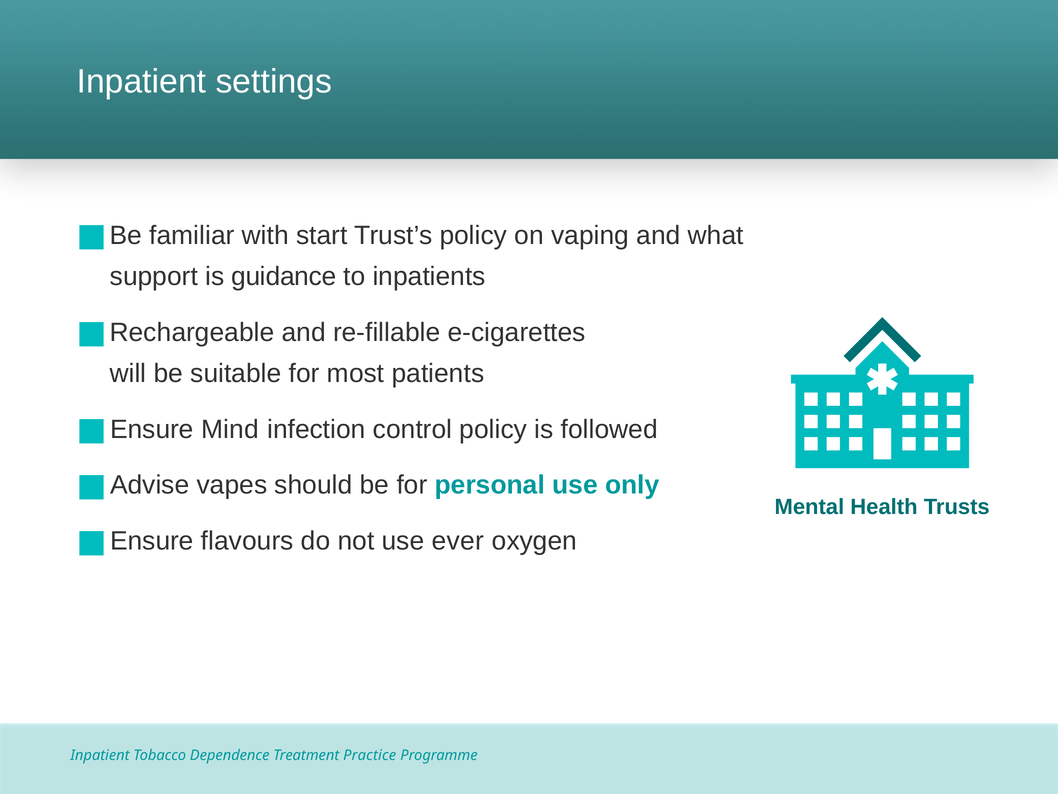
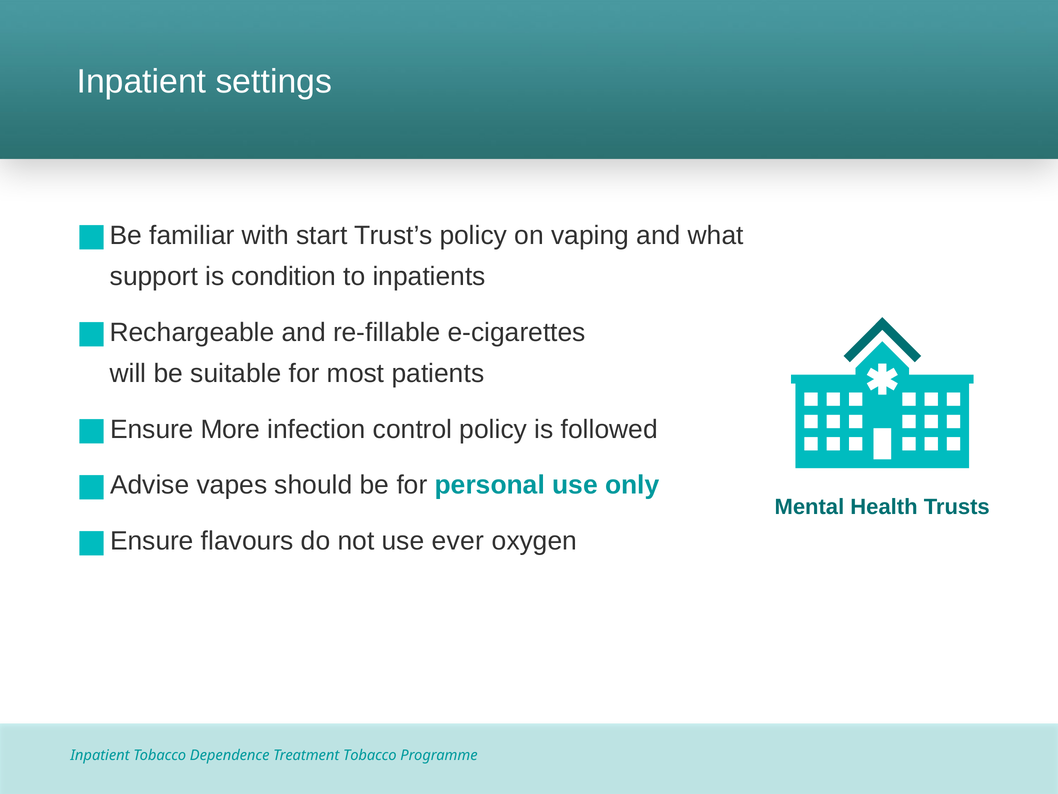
guidance: guidance -> condition
Mind: Mind -> More
Treatment Practice: Practice -> Tobacco
